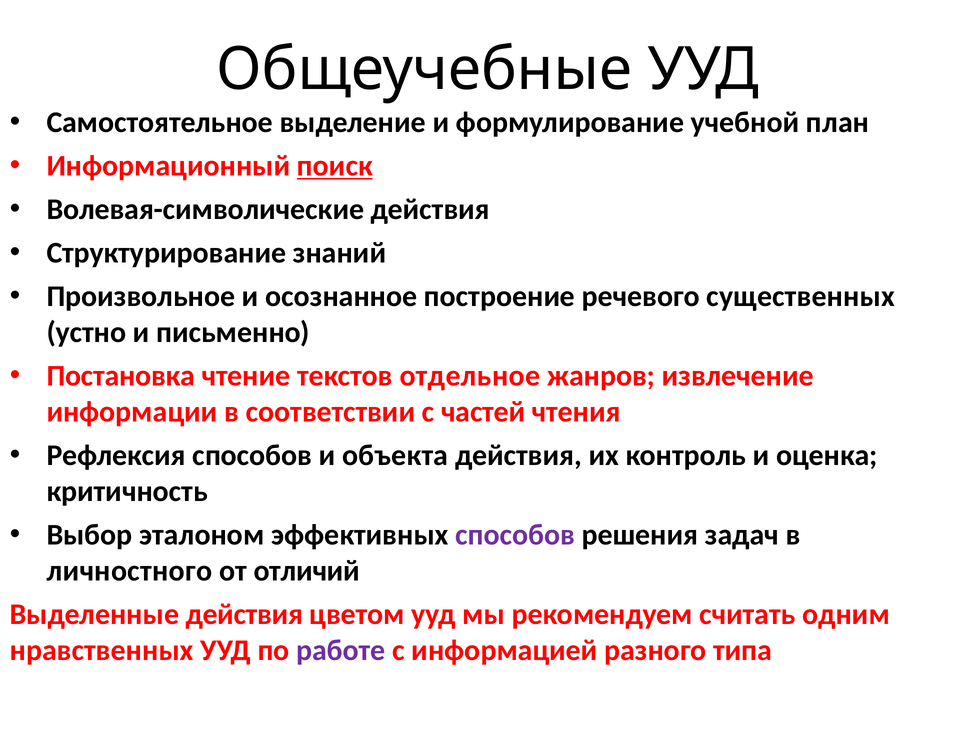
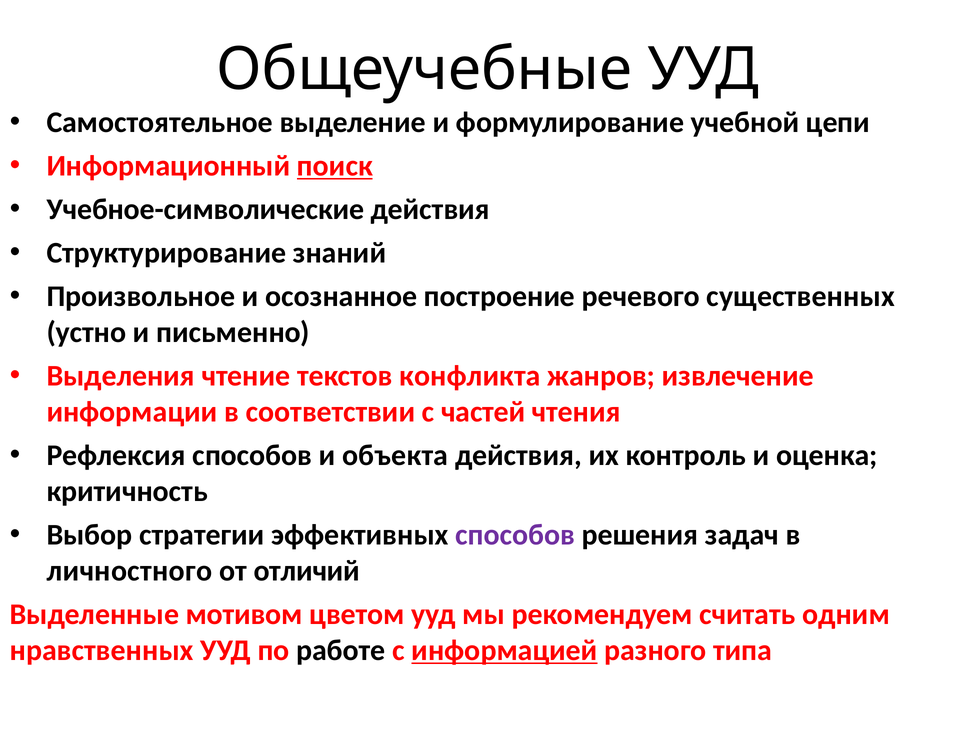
план: план -> цепи
Волевая-символические: Волевая-символические -> Учебное-символические
Постановка: Постановка -> Выделения
отдельное: отдельное -> конфликта
эталоном: эталоном -> стратегии
Выделенные действия: действия -> мотивом
работе colour: purple -> black
информацией underline: none -> present
